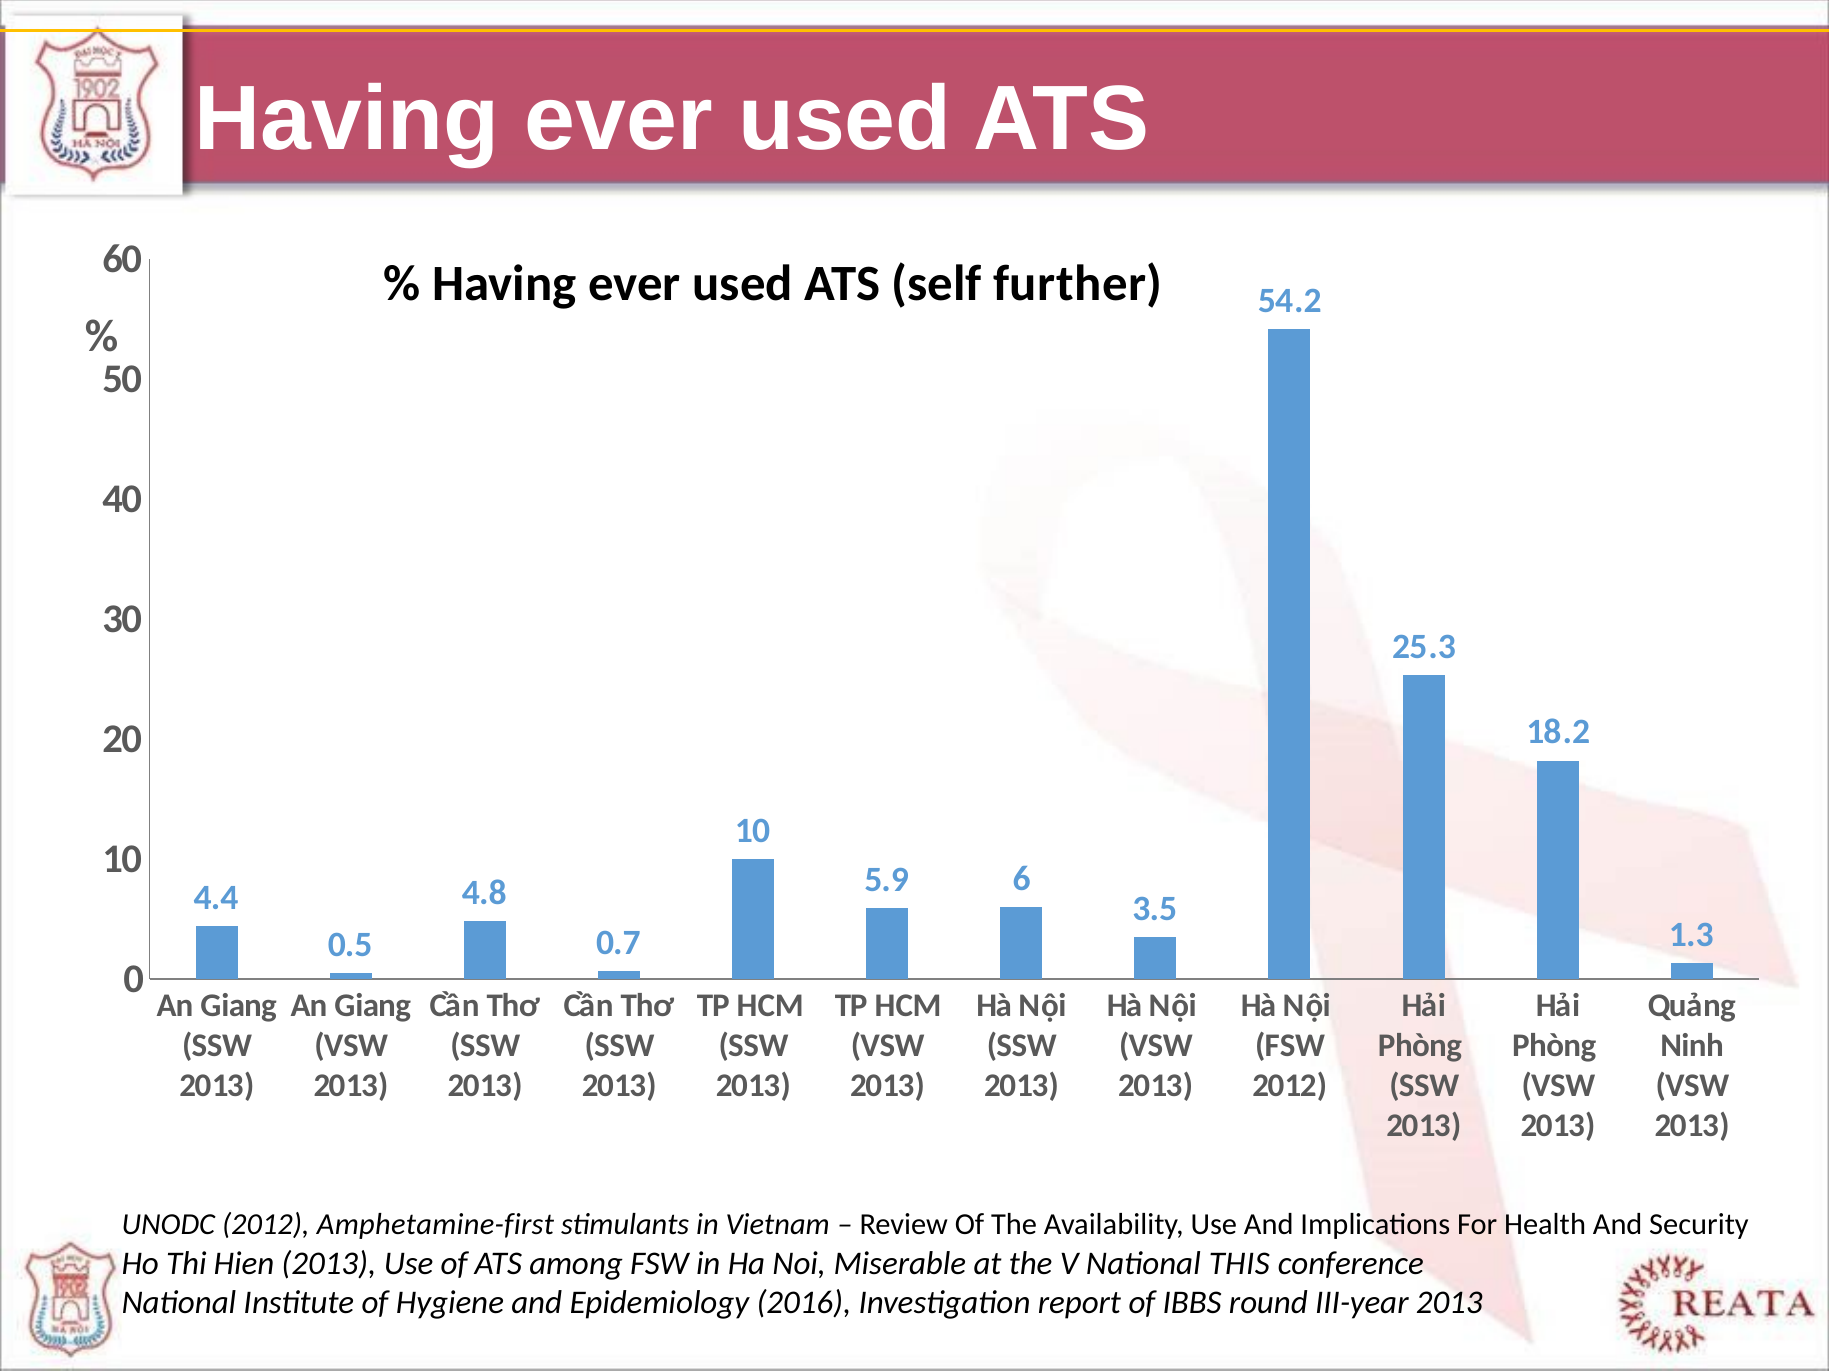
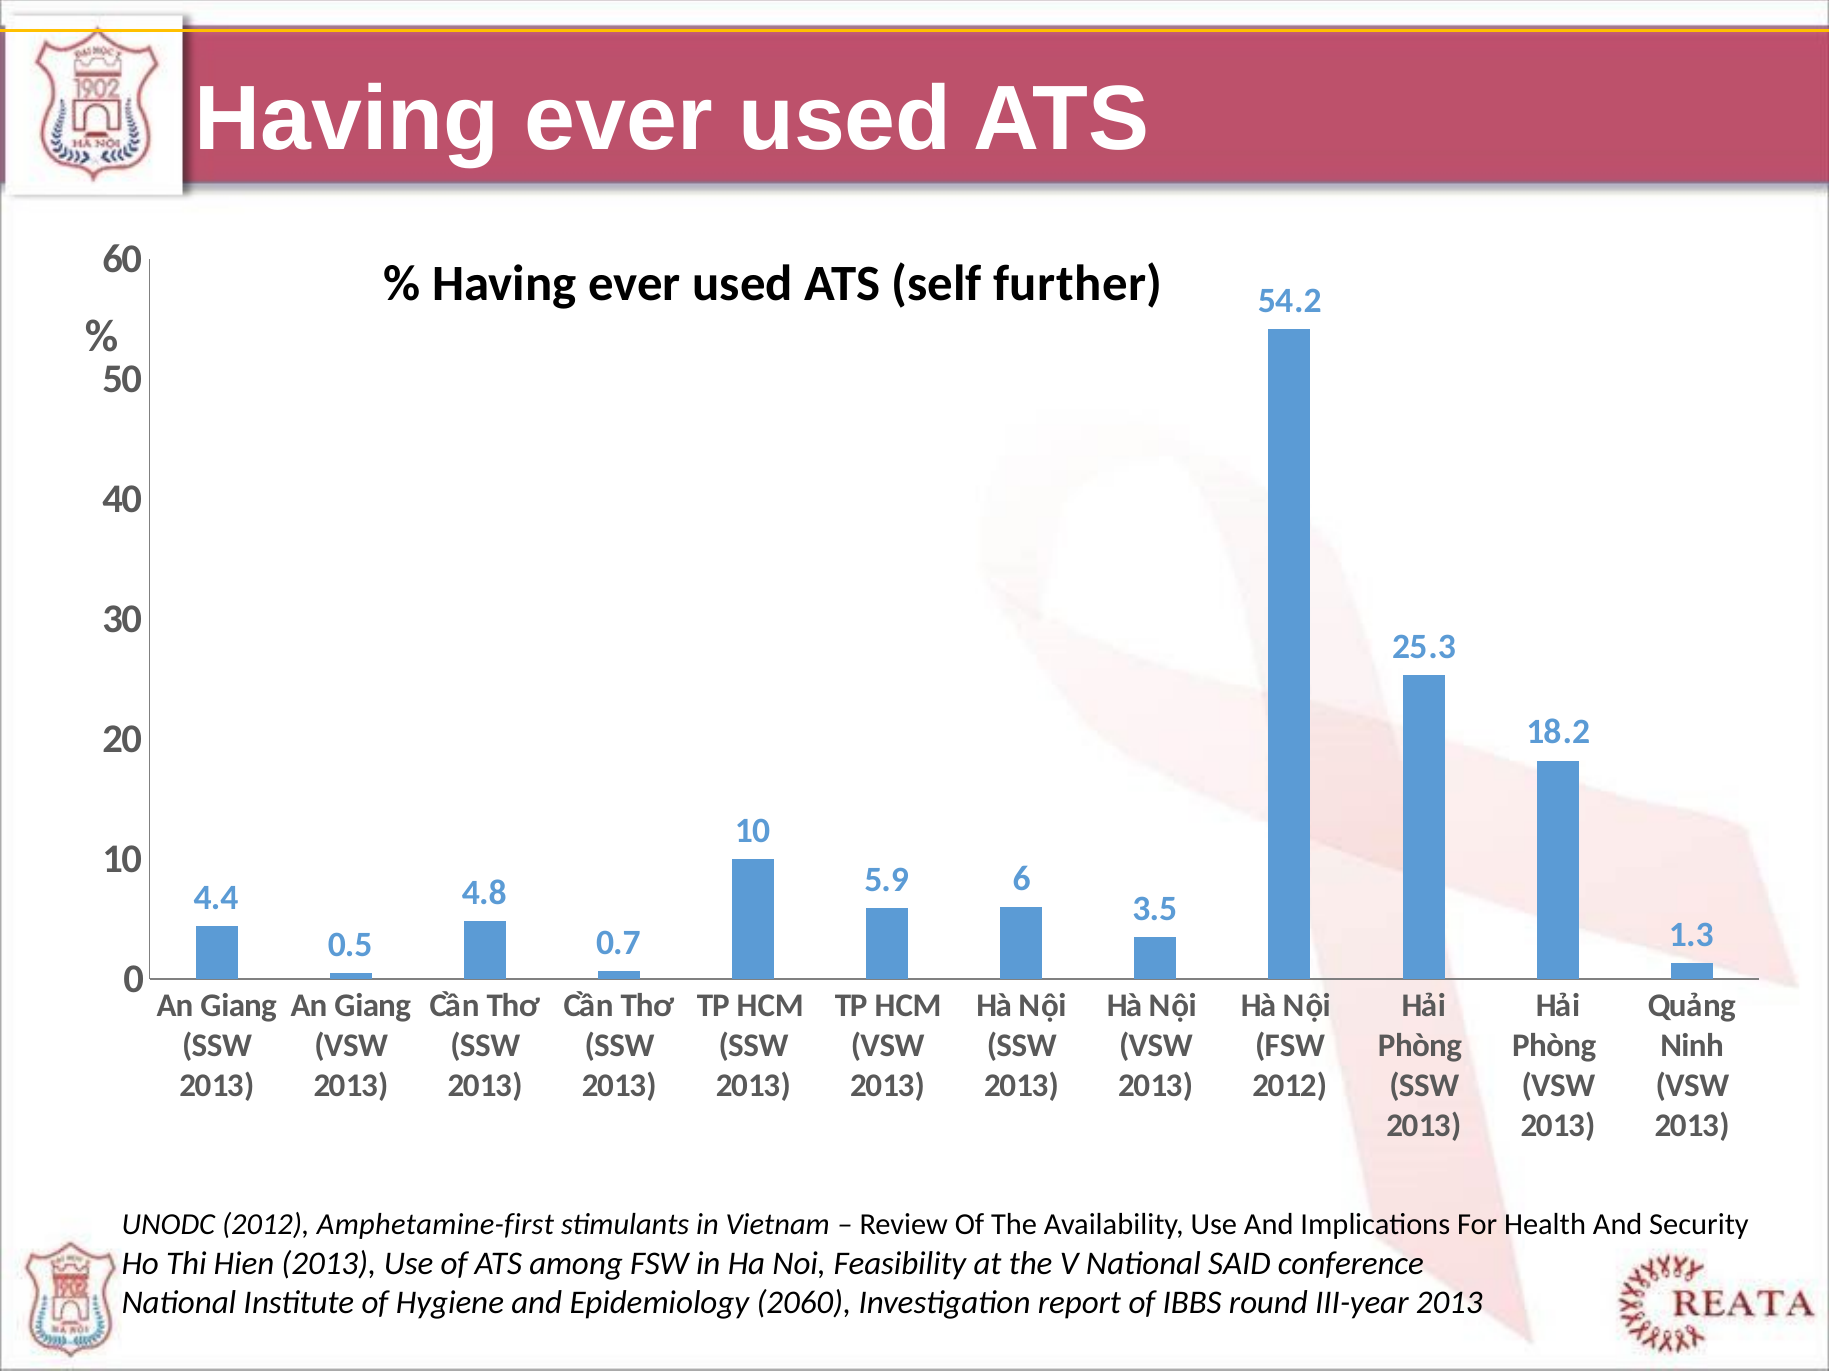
Miserable: Miserable -> Feasibility
THIS: THIS -> SAID
2016: 2016 -> 2060
